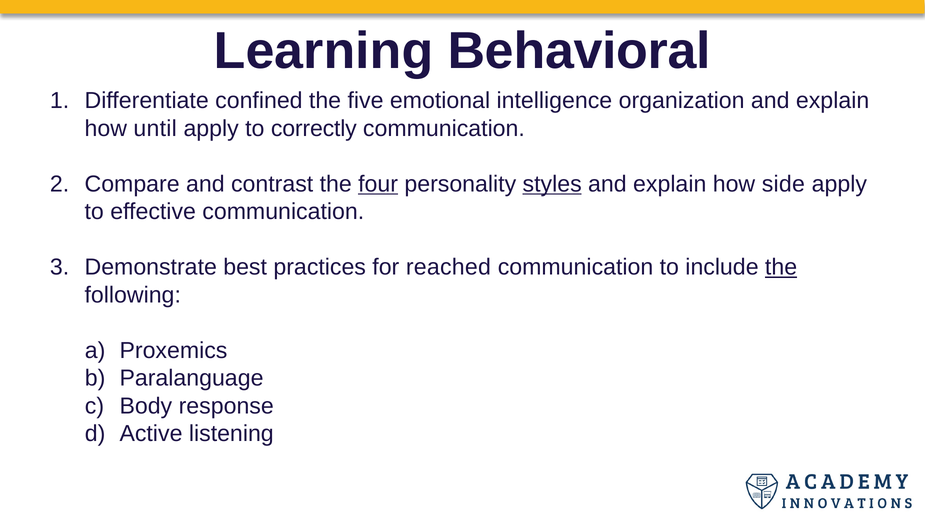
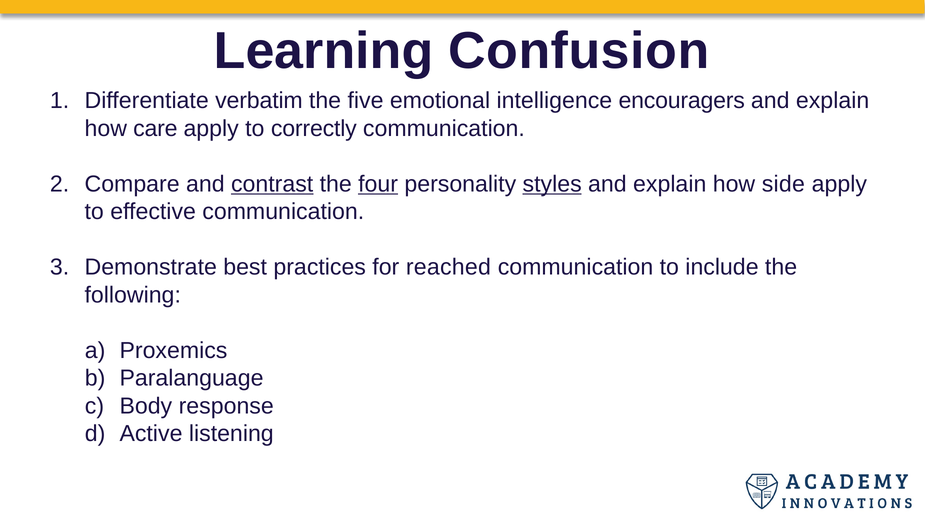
Behavioral: Behavioral -> Confusion
confined: confined -> verbatim
organization: organization -> encouragers
until: until -> care
contrast underline: none -> present
the at (781, 267) underline: present -> none
